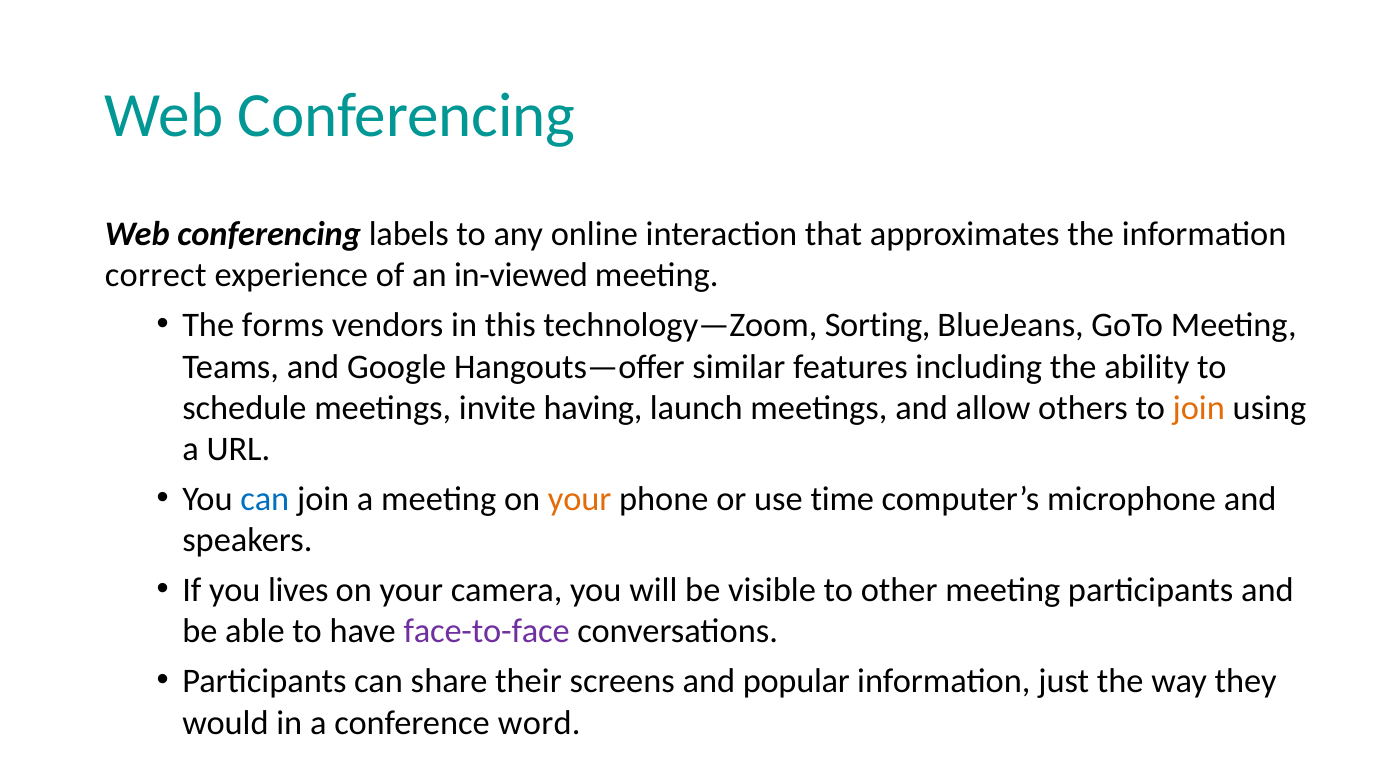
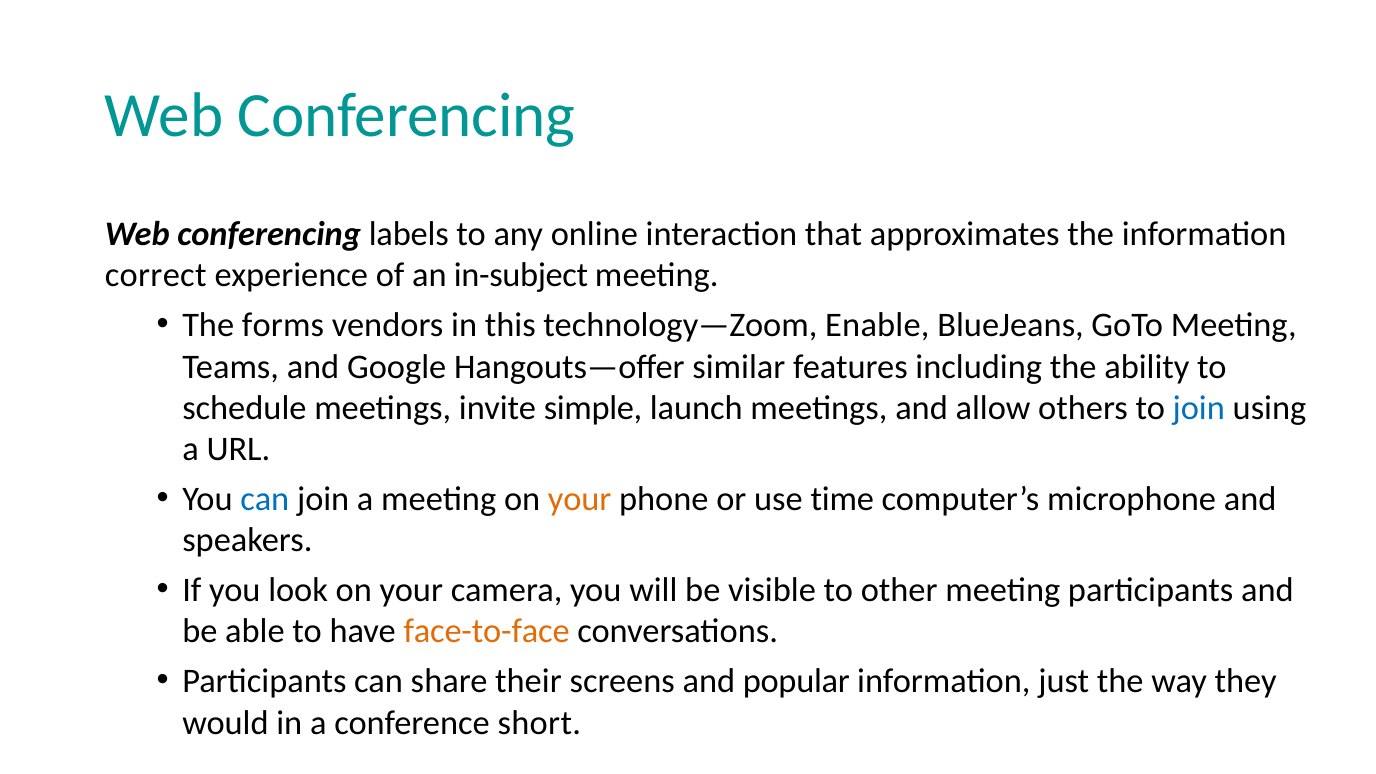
in-viewed: in-viewed -> in-subject
Sorting: Sorting -> Enable
having: having -> simple
join at (1199, 408) colour: orange -> blue
lives: lives -> look
face-to-face colour: purple -> orange
word: word -> short
